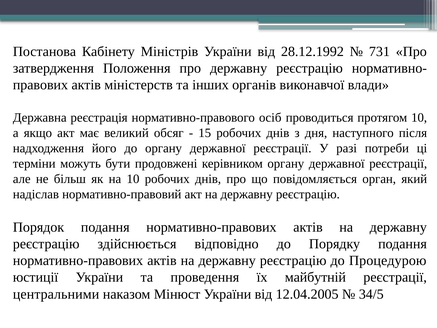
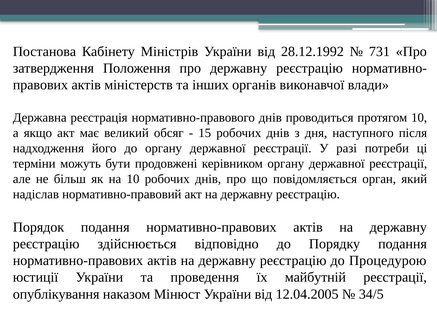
нормативно-правового осіб: осіб -> днів
центральними: центральними -> опублікування
